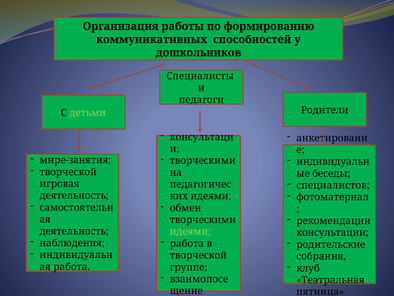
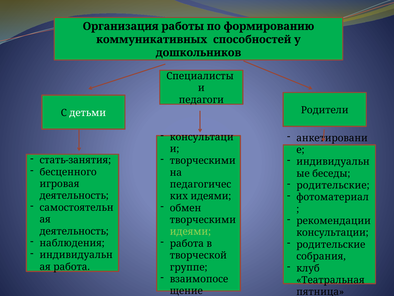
детьми colour: light green -> white
мире-занятия: мире-занятия -> стать-занятия
творческой at (68, 172): творческой -> бесценного
специалистов at (333, 185): специалистов -> родительские
